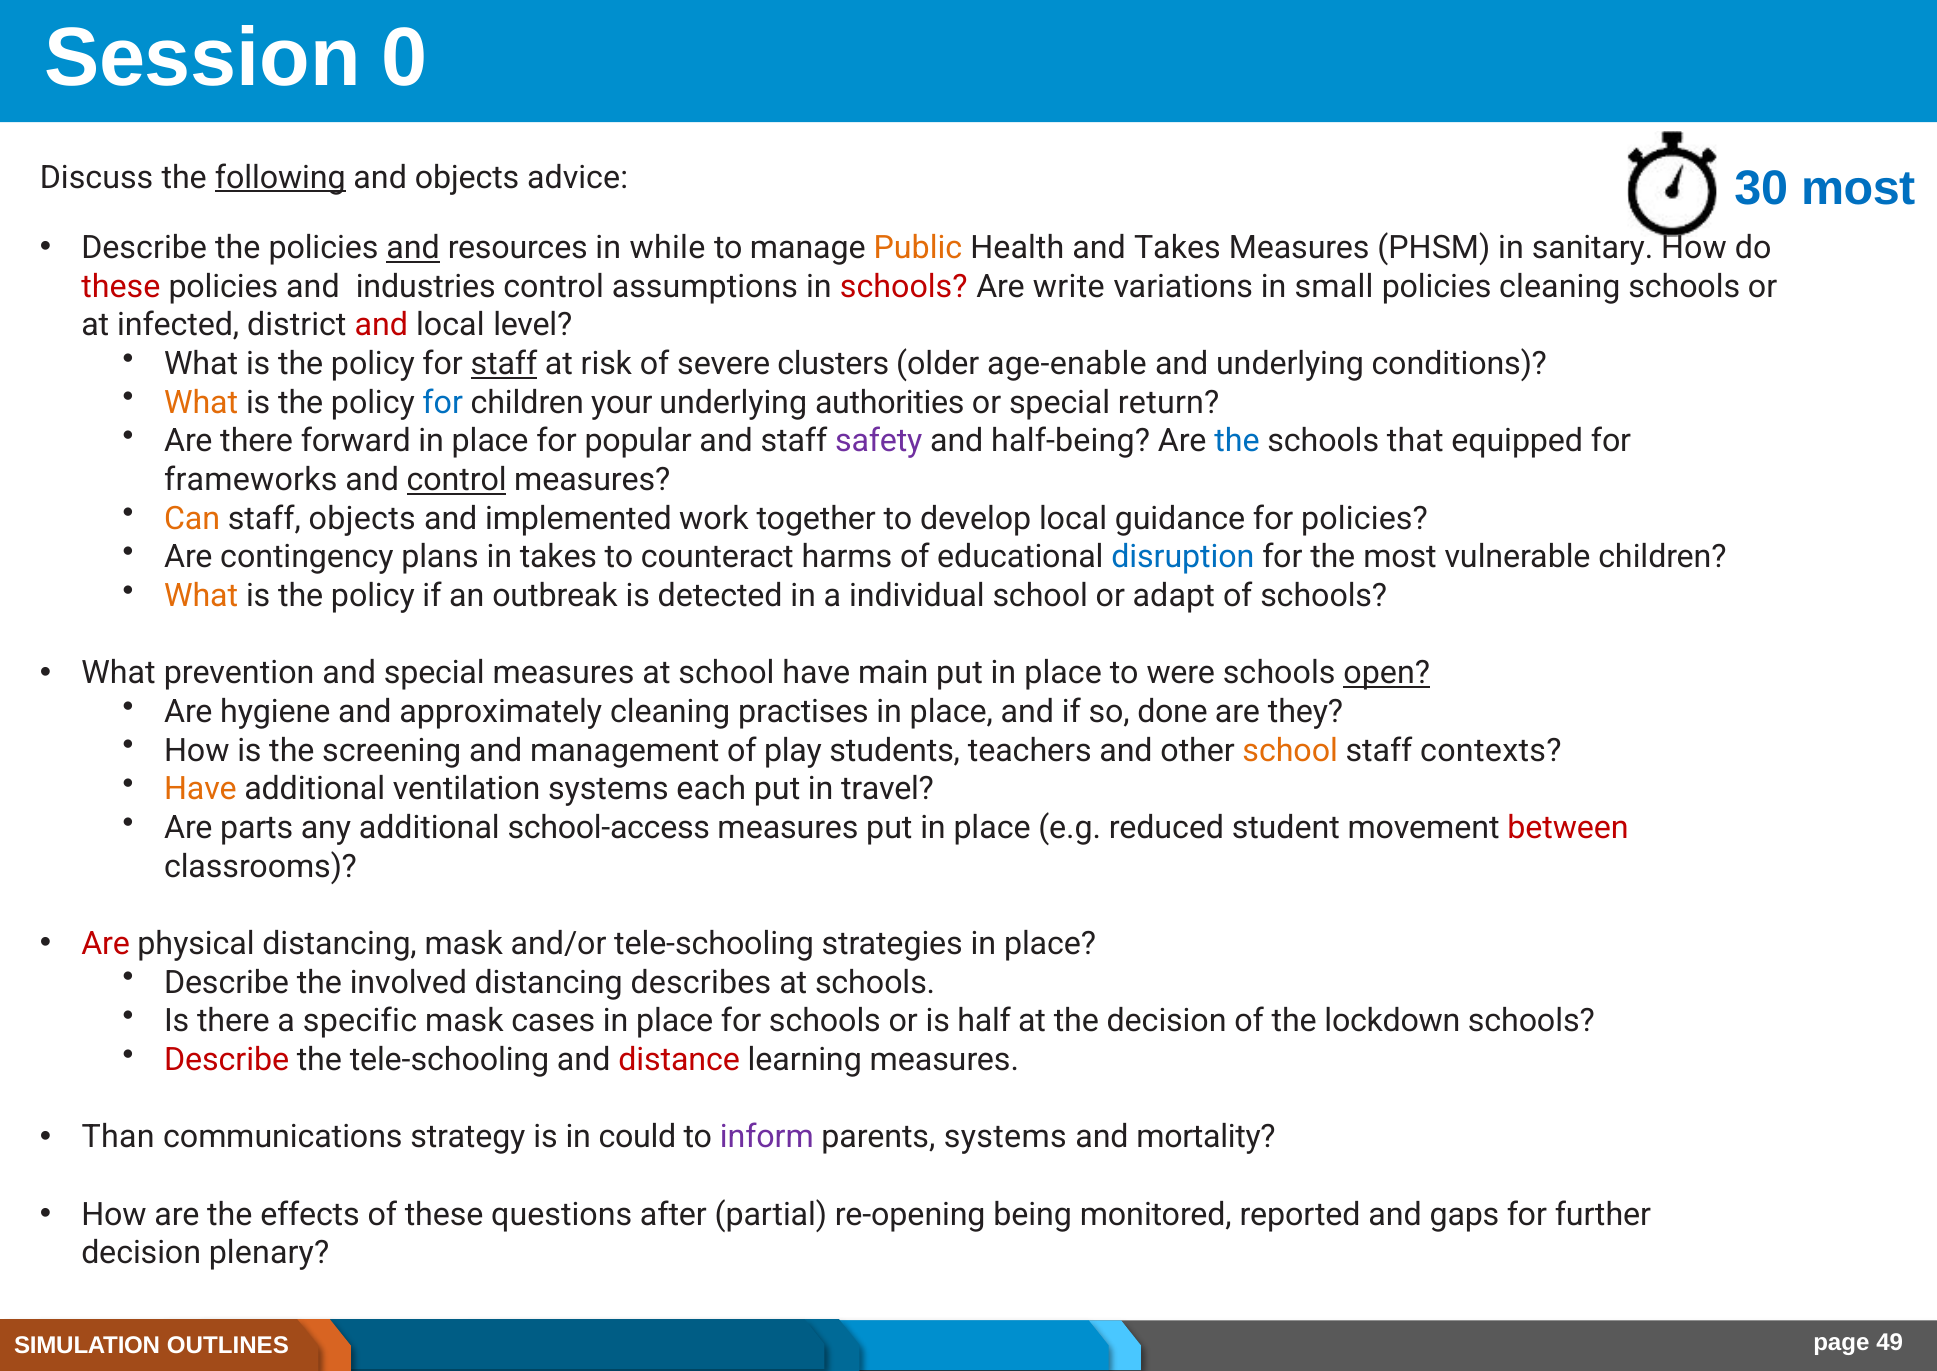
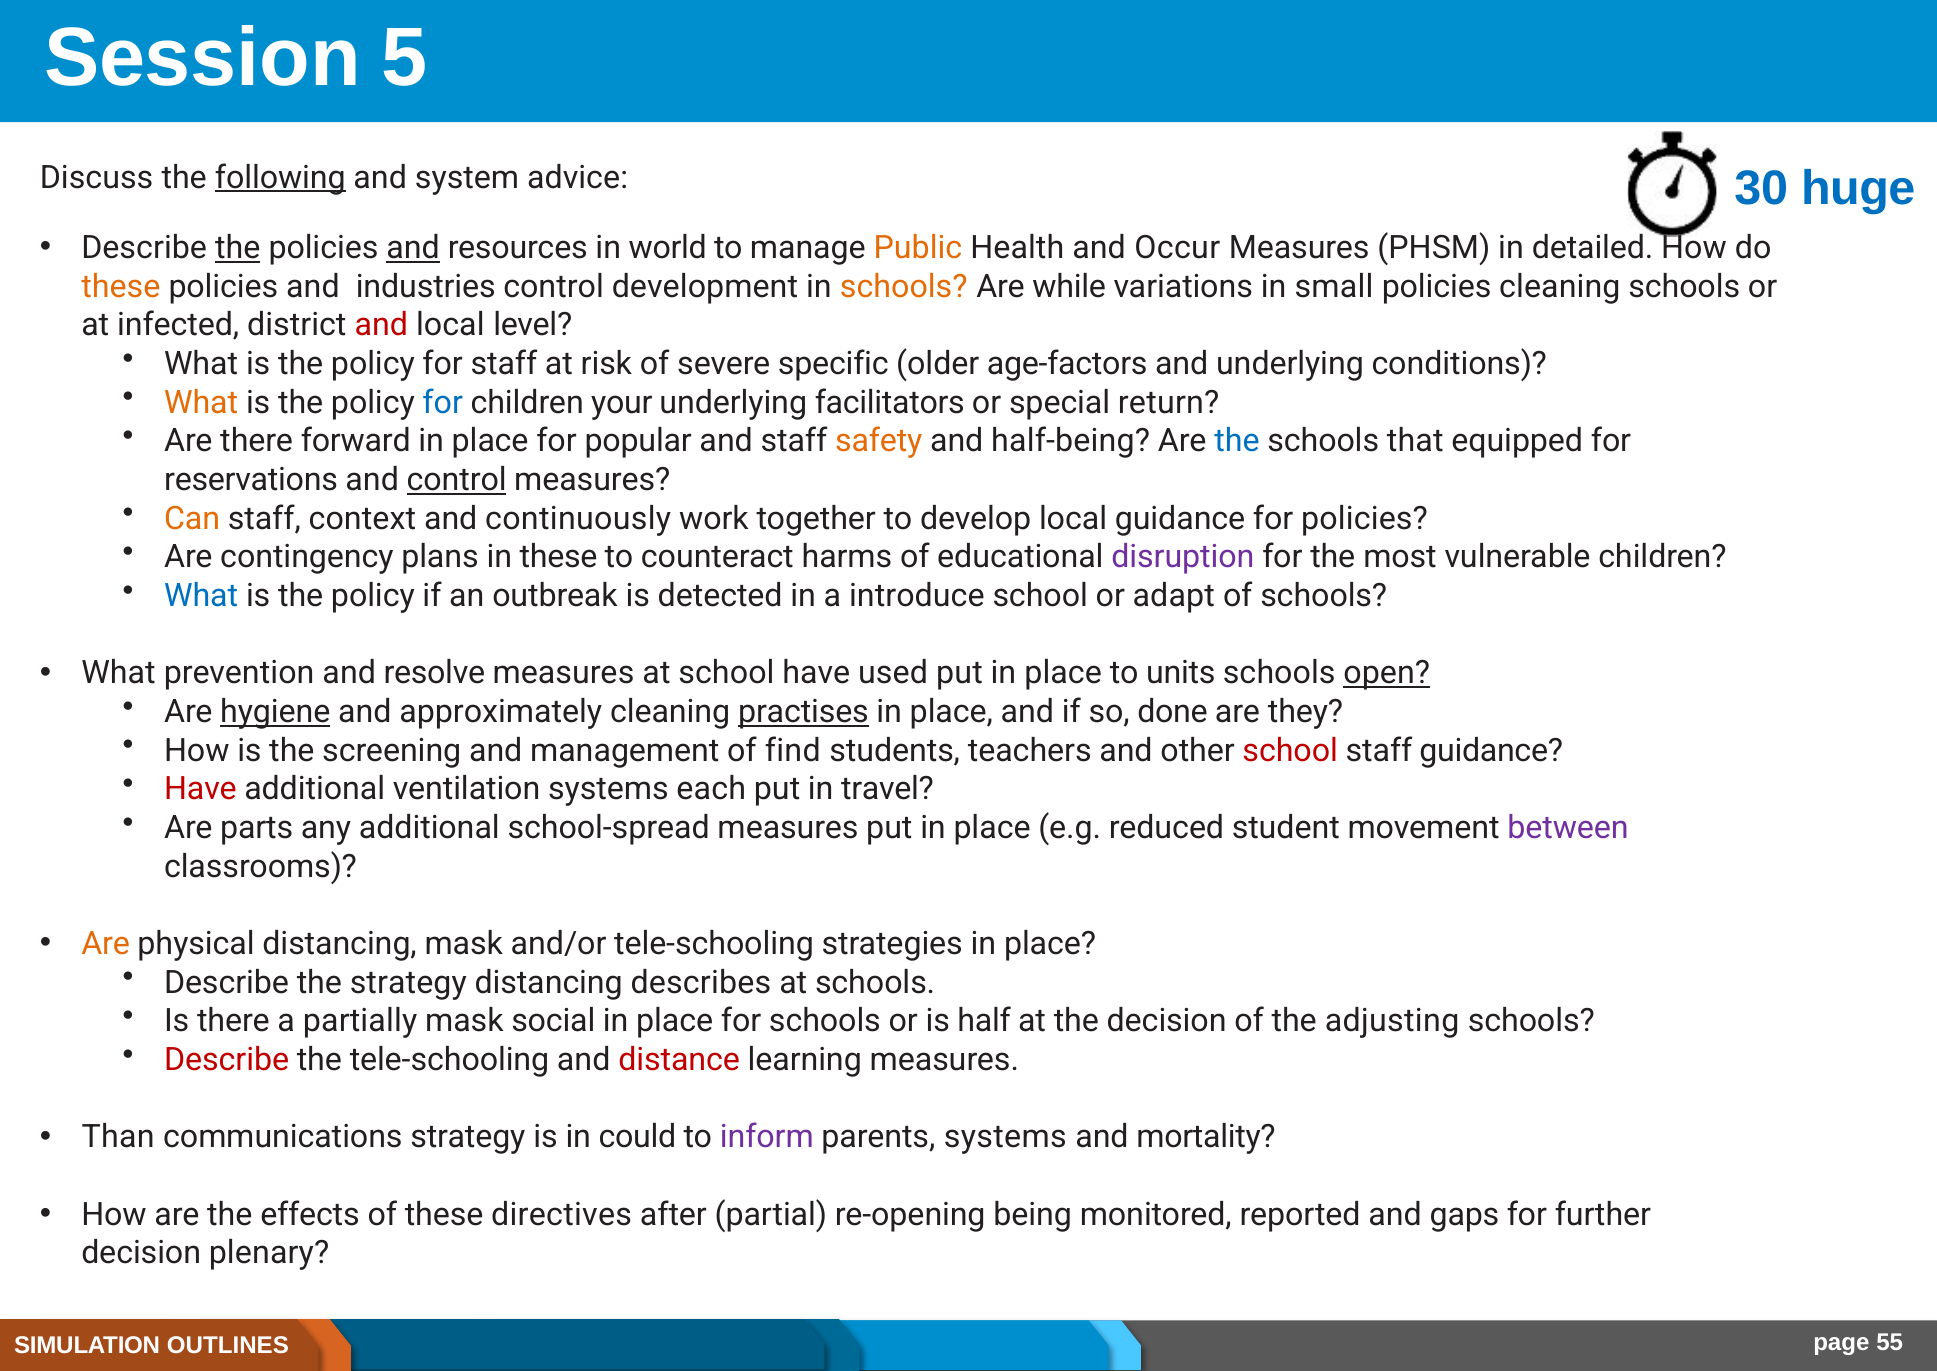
0: 0 -> 5
and objects: objects -> system
30 most: most -> huge
the at (238, 248) underline: none -> present
while: while -> world
and Takes: Takes -> Occur
sanitary: sanitary -> detailed
these at (121, 286) colour: red -> orange
assumptions: assumptions -> development
schools at (904, 286) colour: red -> orange
write: write -> while
staff at (504, 364) underline: present -> none
clusters: clusters -> specific
age-enable: age-enable -> age-factors
authorities: authorities -> facilitators
safety colour: purple -> orange
frameworks: frameworks -> reservations
staff objects: objects -> context
implemented: implemented -> continuously
in takes: takes -> these
disruption colour: blue -> purple
What at (201, 596) colour: orange -> blue
individual: individual -> introduce
and special: special -> resolve
main: main -> used
were: were -> units
hygiene underline: none -> present
practises underline: none -> present
play: play -> find
school at (1290, 751) colour: orange -> red
staff contexts: contexts -> guidance
Have at (200, 789) colour: orange -> red
school-access: school-access -> school-spread
between colour: red -> purple
Are at (106, 944) colour: red -> orange
the involved: involved -> strategy
specific: specific -> partially
cases: cases -> social
lockdown: lockdown -> adjusting
questions: questions -> directives
49: 49 -> 55
